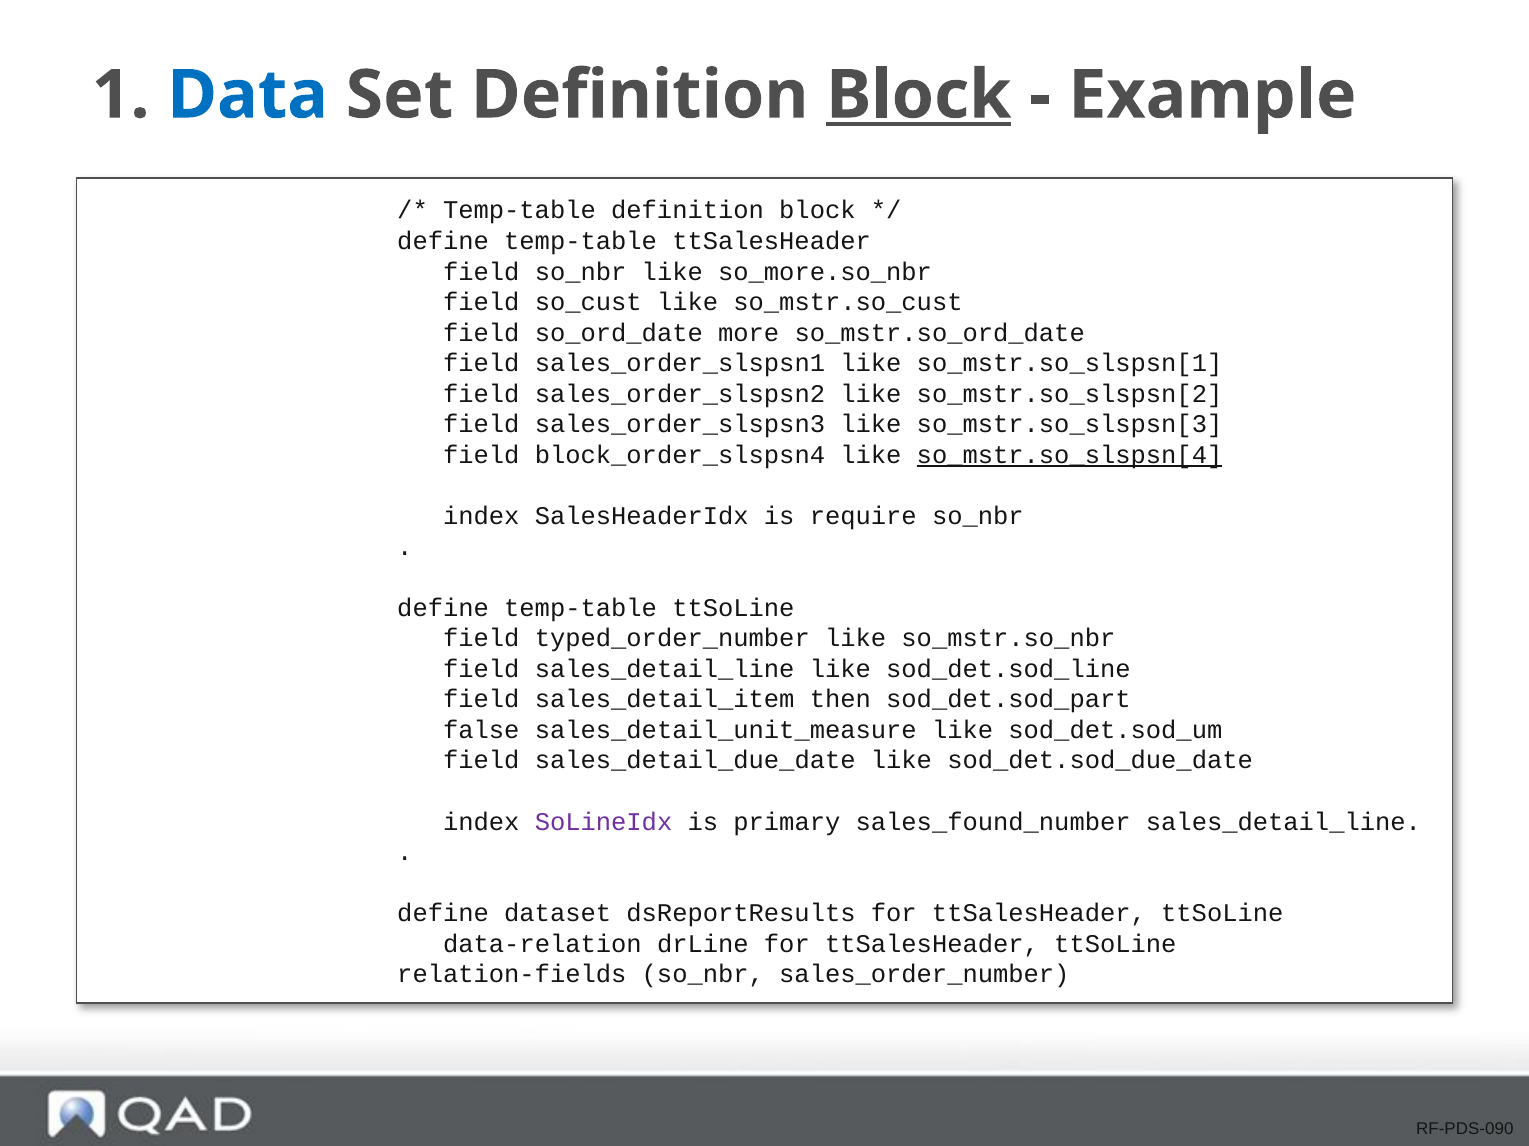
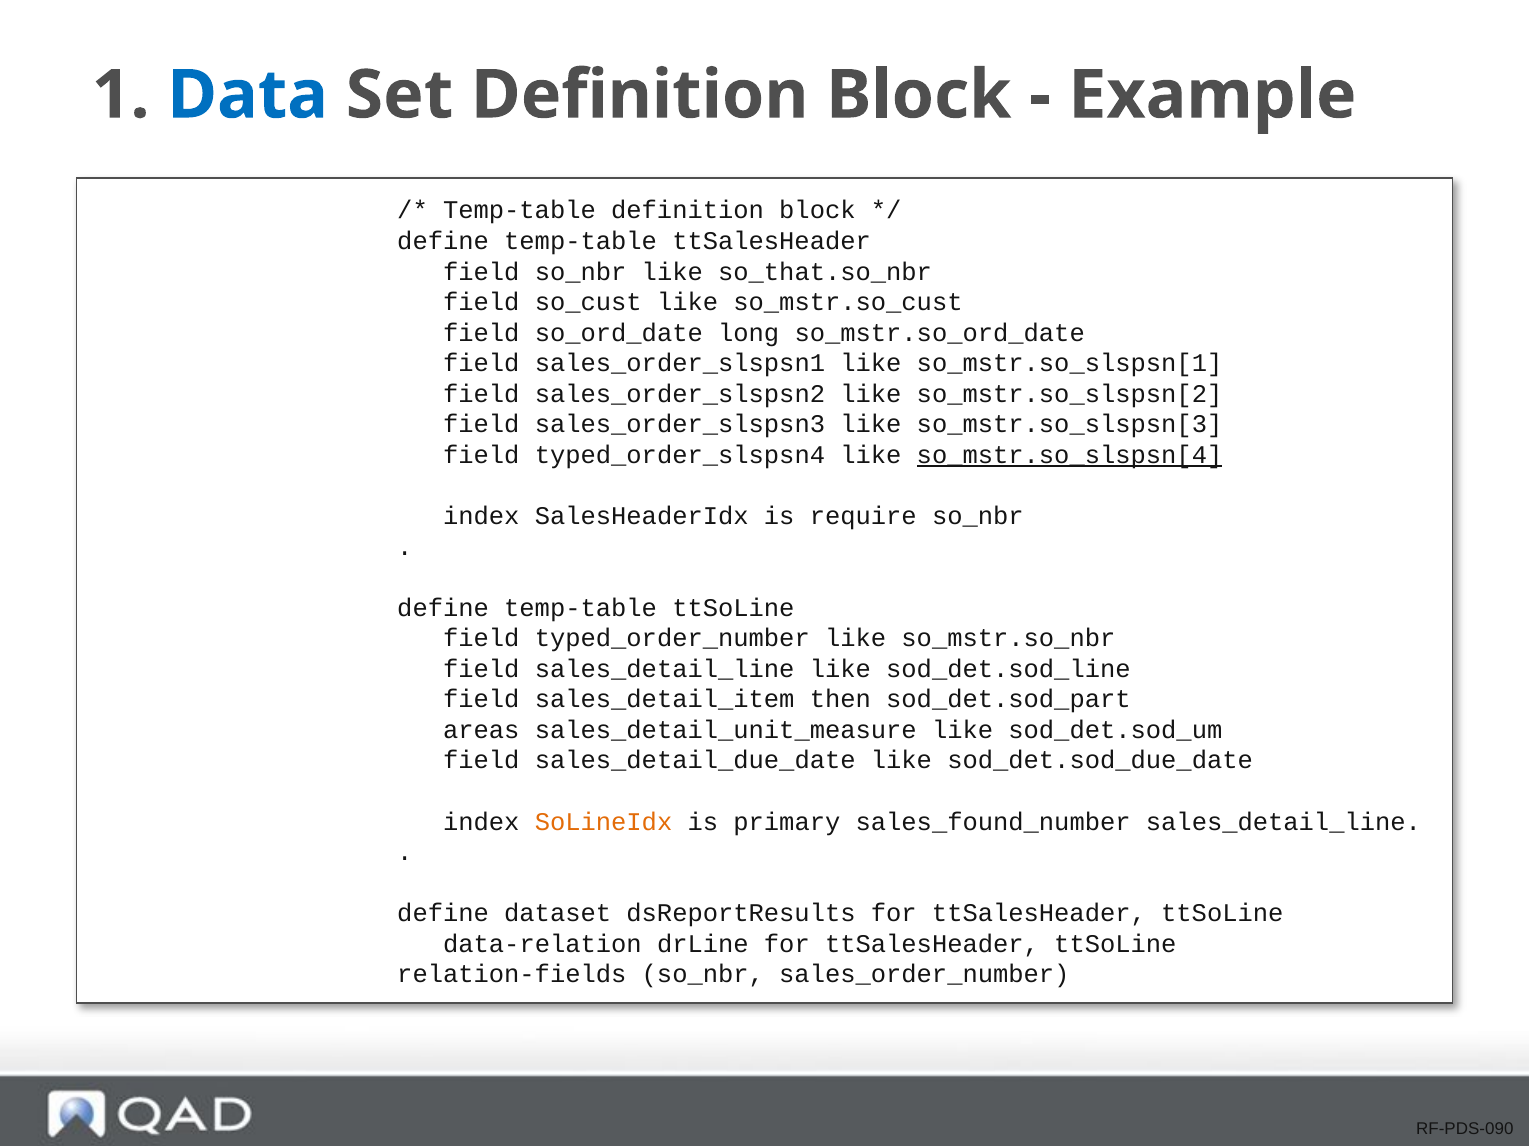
Block at (919, 95) underline: present -> none
so_more.so_nbr: so_more.so_nbr -> so_that.so_nbr
more: more -> long
block_order_slspsn4: block_order_slspsn4 -> typed_order_slspsn4
false: false -> areas
SoLineIdx colour: purple -> orange
